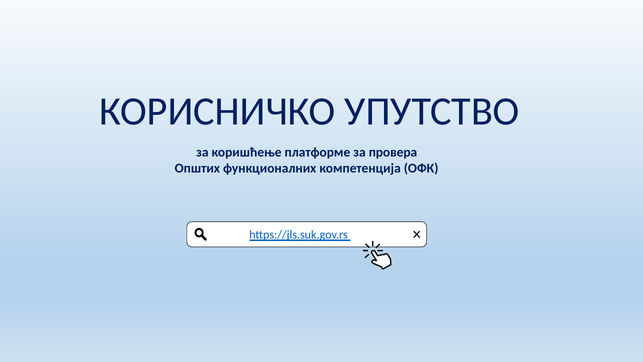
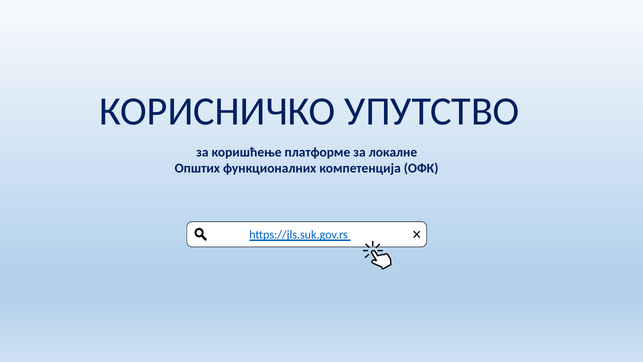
провера: провера -> локалне
